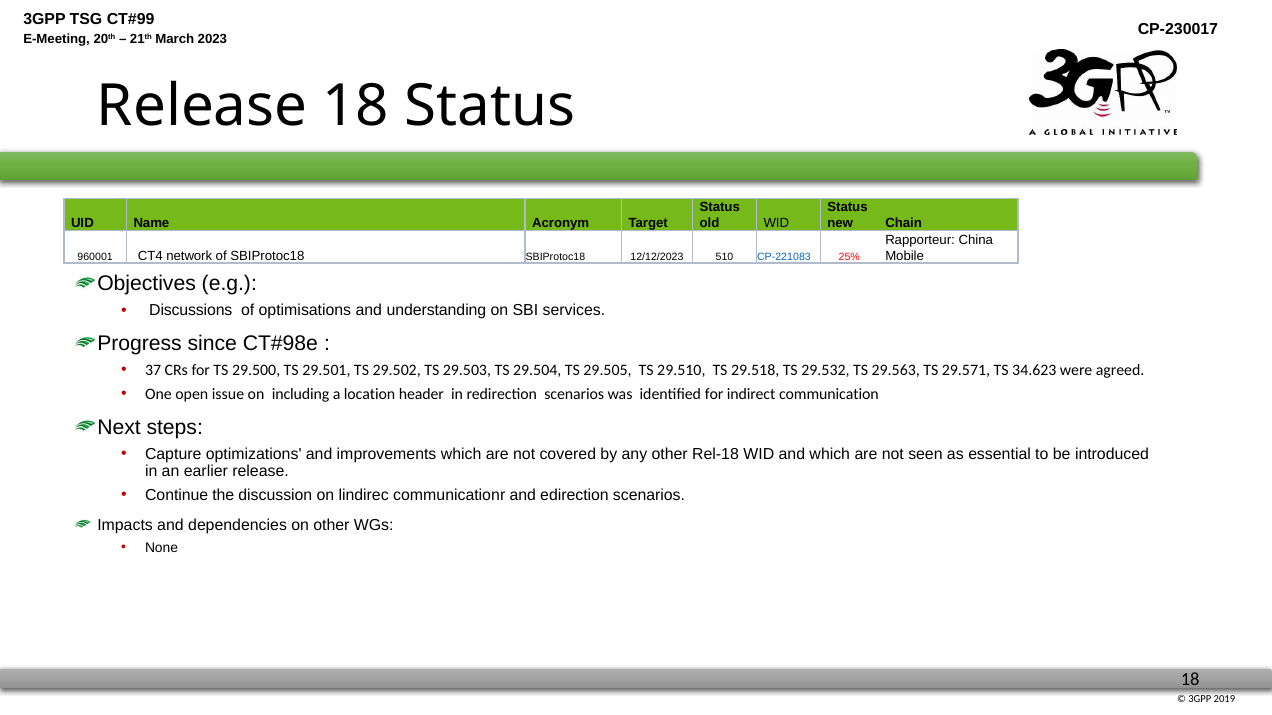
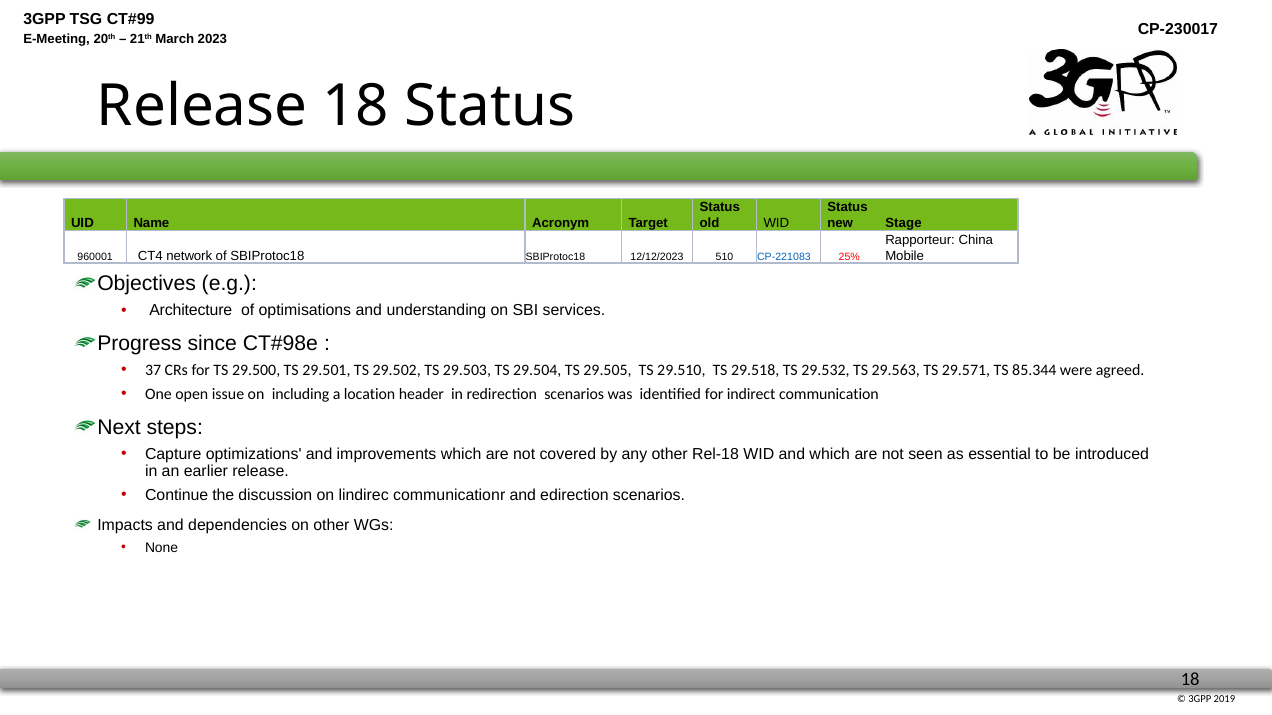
Chain: Chain -> Stage
Discussions: Discussions -> Architecture
34.623: 34.623 -> 85.344
